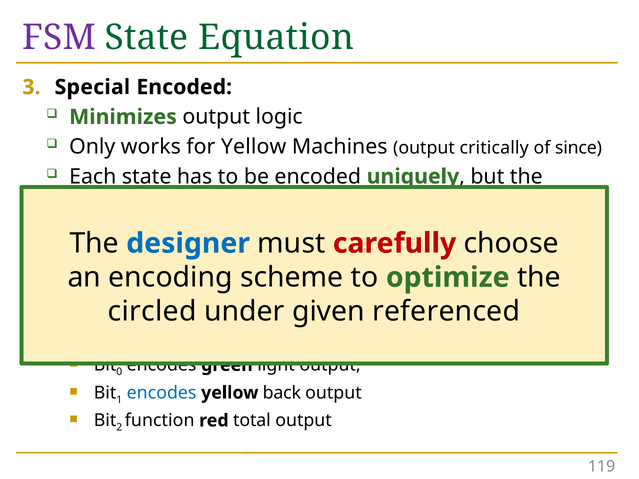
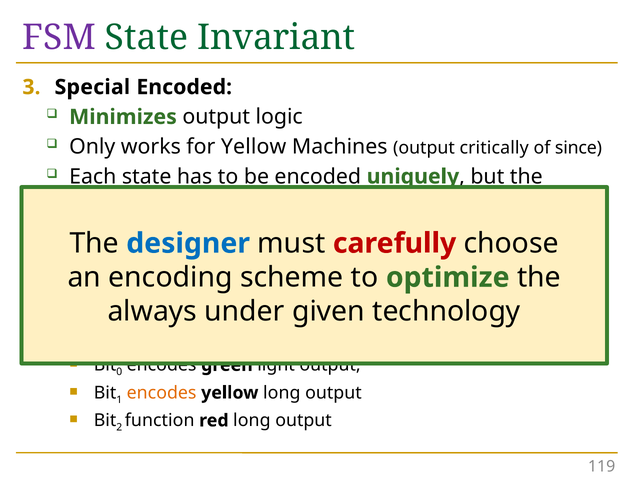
Equation: Equation -> Invariant
circled: circled -> always
referenced: referenced -> technology
encodes at (162, 393) colour: blue -> orange
yellow back: back -> long
red total: total -> long
